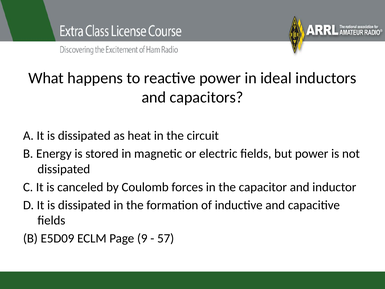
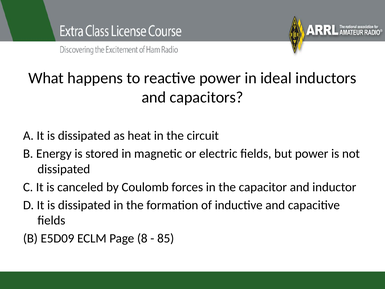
9: 9 -> 8
57: 57 -> 85
